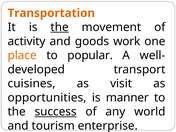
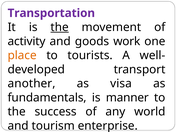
Transportation colour: orange -> purple
popular: popular -> tourists
cuisines: cuisines -> another
visit: visit -> visa
opportunities: opportunities -> fundamentals
success underline: present -> none
